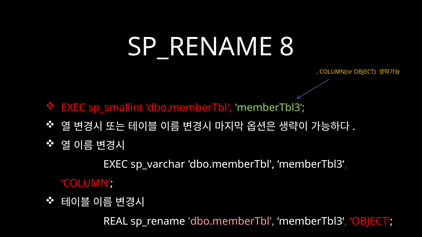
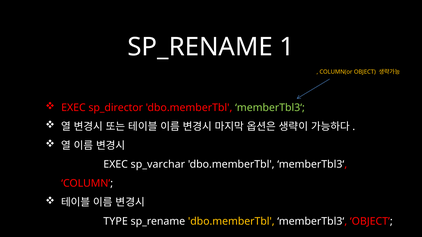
8: 8 -> 1
sp_smallint: sp_smallint -> sp_director
REAL: REAL -> TYPE
dbo.memberTbl at (231, 222) colour: pink -> yellow
